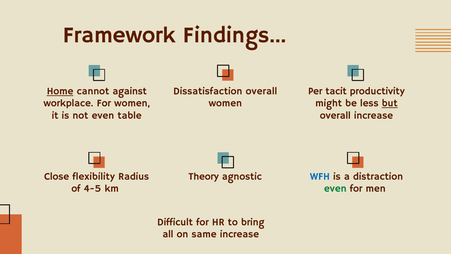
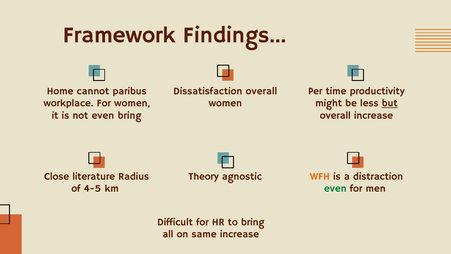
Home underline: present -> none
against: against -> paribus
tacit: tacit -> time
even table: table -> bring
flexibility: flexibility -> literature
WFH colour: blue -> orange
